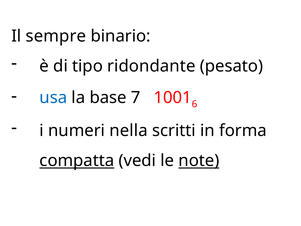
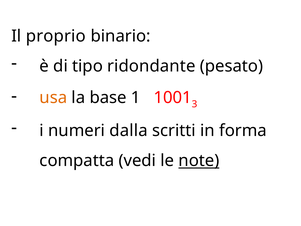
sempre: sempre -> proprio
usa colour: blue -> orange
7: 7 -> 1
6: 6 -> 3
nella: nella -> dalla
compatta underline: present -> none
